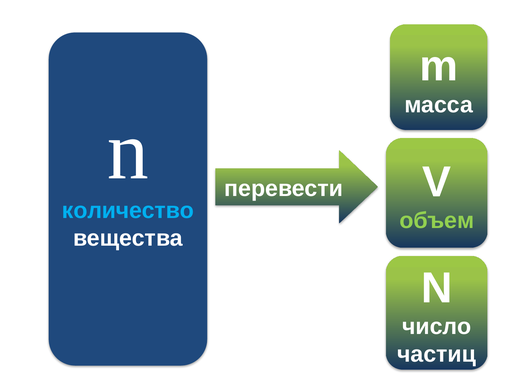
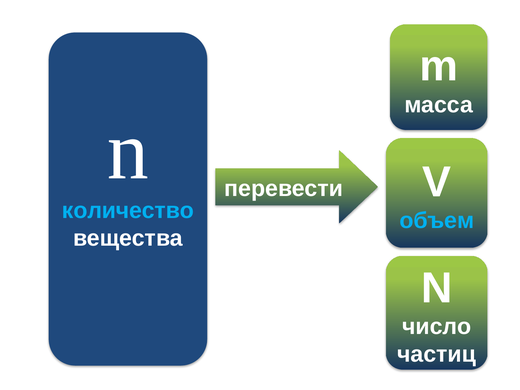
объем colour: light green -> light blue
